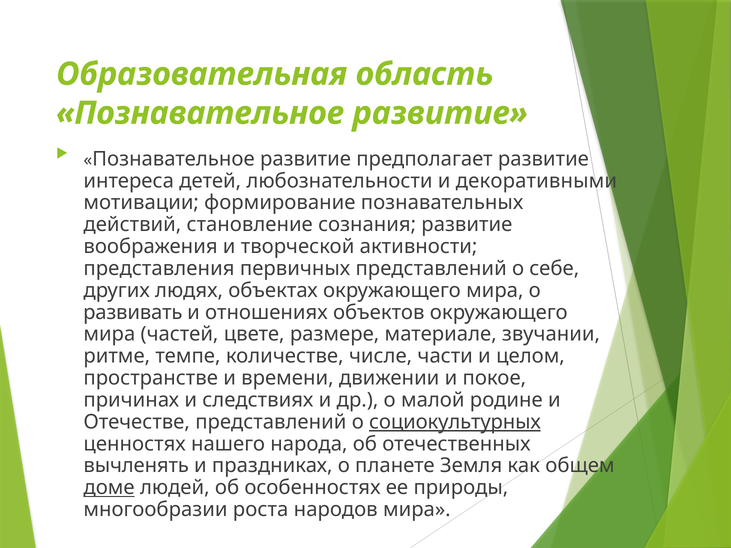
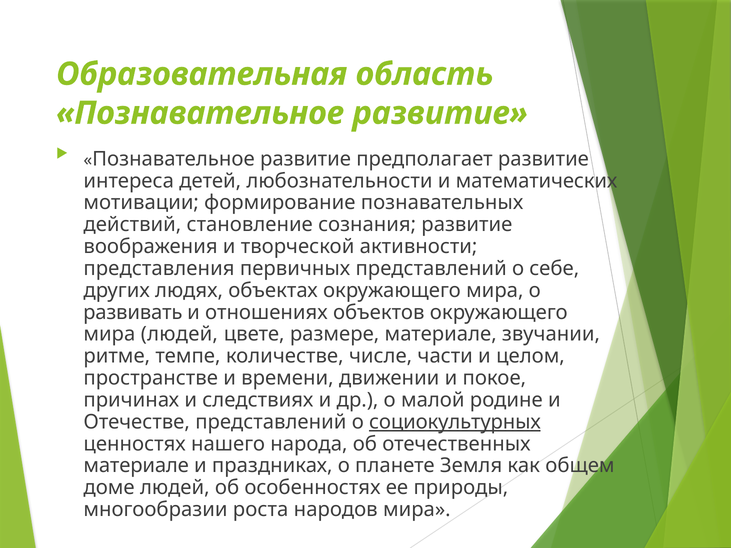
декоративными: декоративными -> математических
мира частей: частей -> людей
вычленять at (136, 466): вычленять -> материале
доме underline: present -> none
